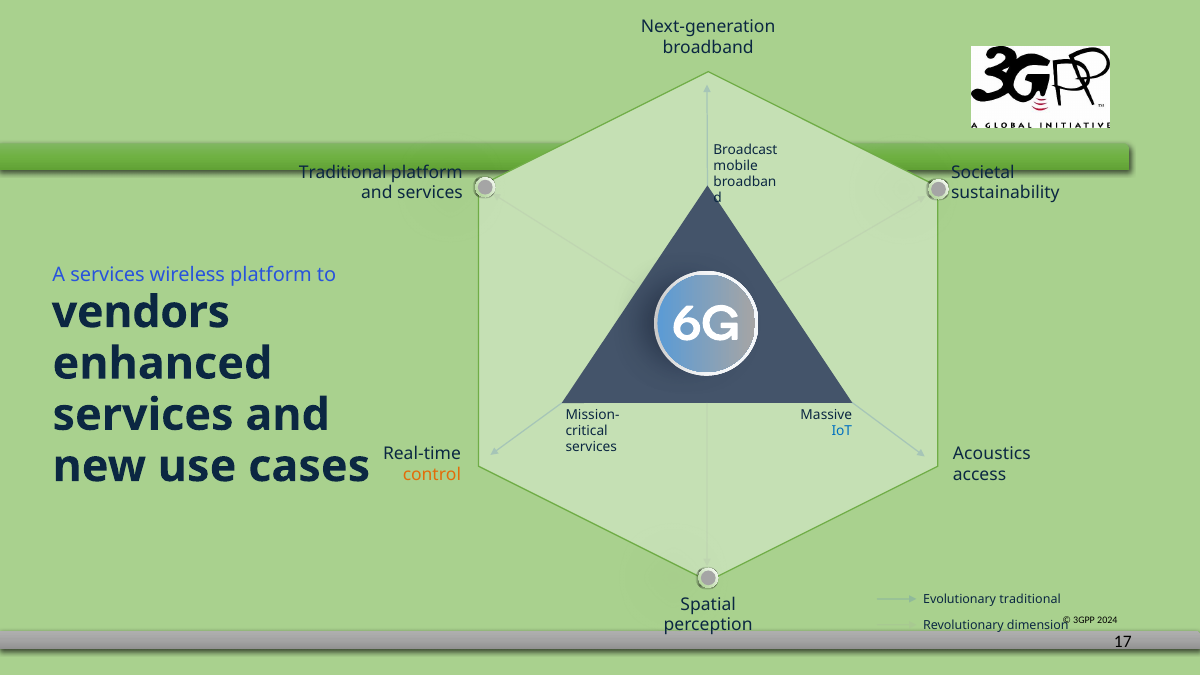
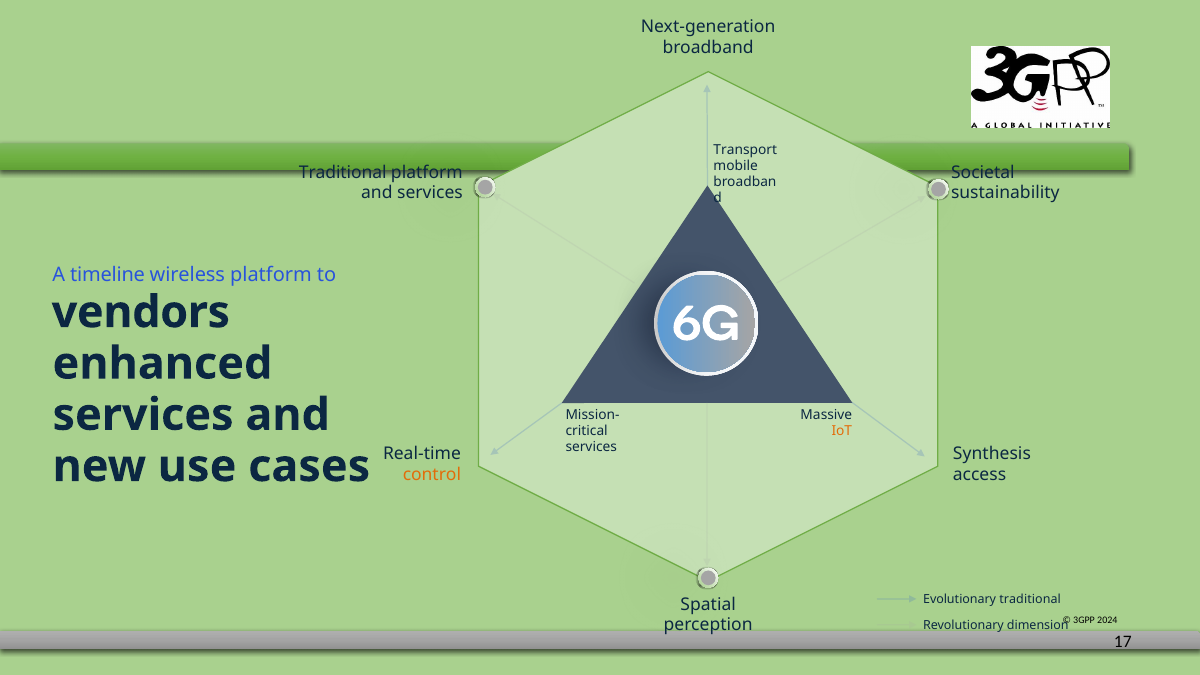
Broadcast: Broadcast -> Transport
A services: services -> timeline
IoT colour: blue -> orange
Acoustics: Acoustics -> Synthesis
